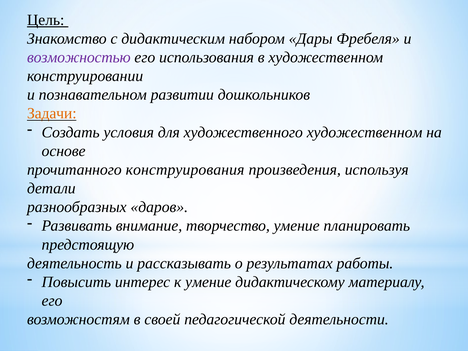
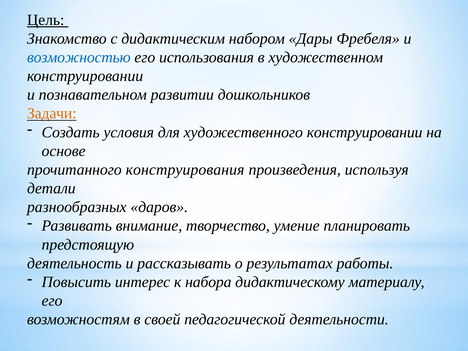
возможностью colour: purple -> blue
художественного художественном: художественном -> конструировании
к умение: умение -> набора
